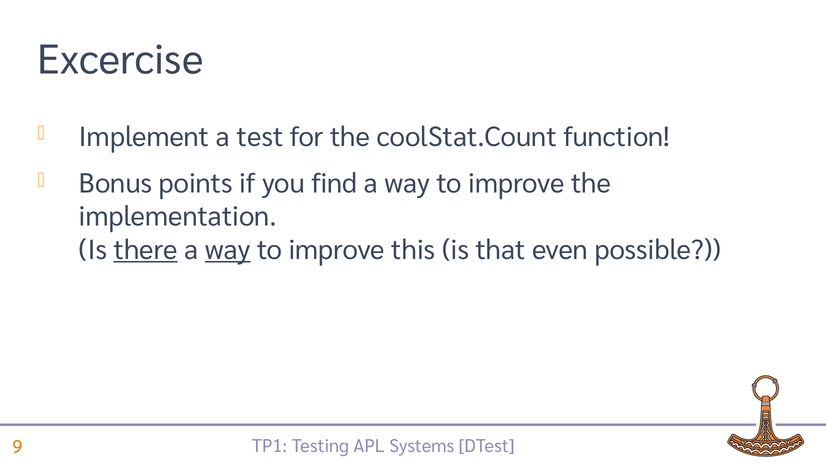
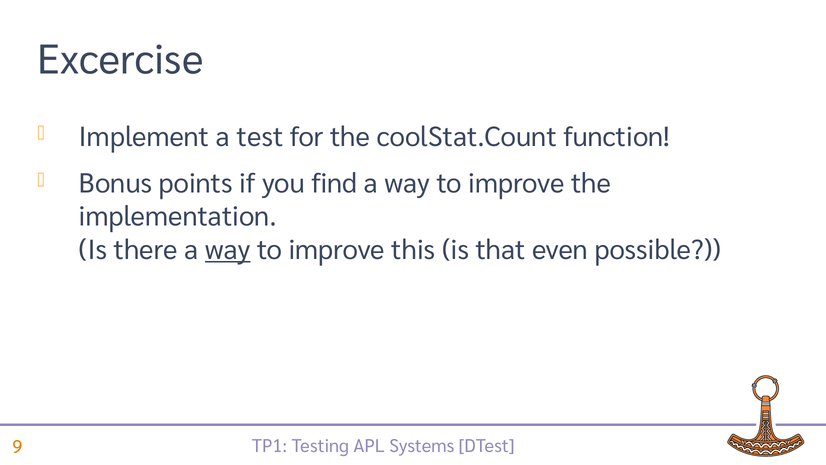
there underline: present -> none
